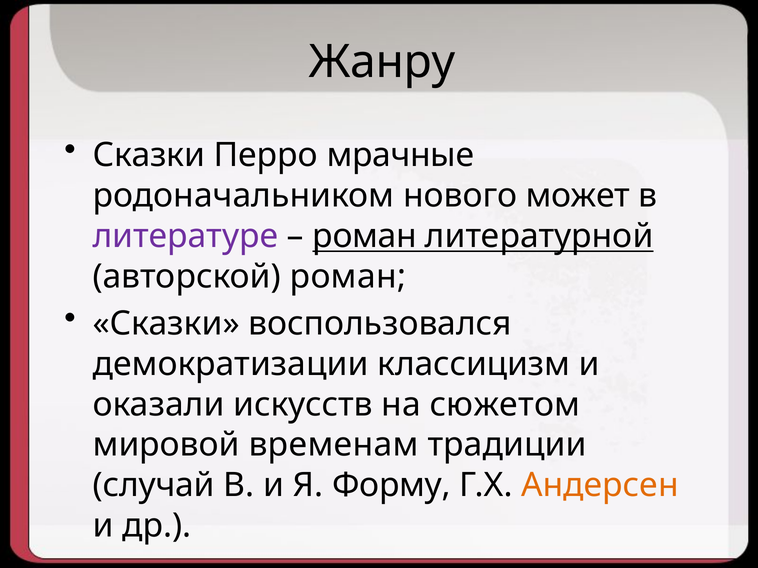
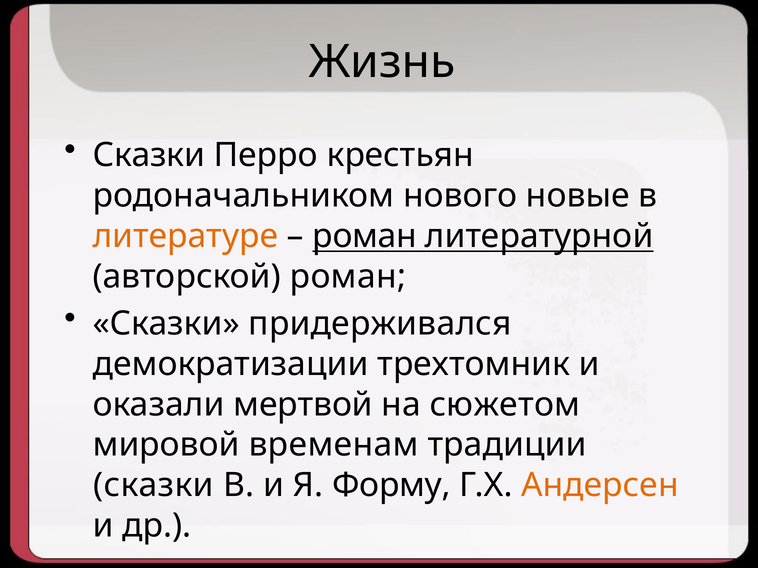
Жанру: Жанру -> Жизнь
мрачные: мрачные -> крестьян
может: может -> новые
литературе colour: purple -> orange
воспользовался: воспользовался -> придерживался
классицизм: классицизм -> трехтомник
искусств: искусств -> мертвой
случай at (154, 486): случай -> сказки
